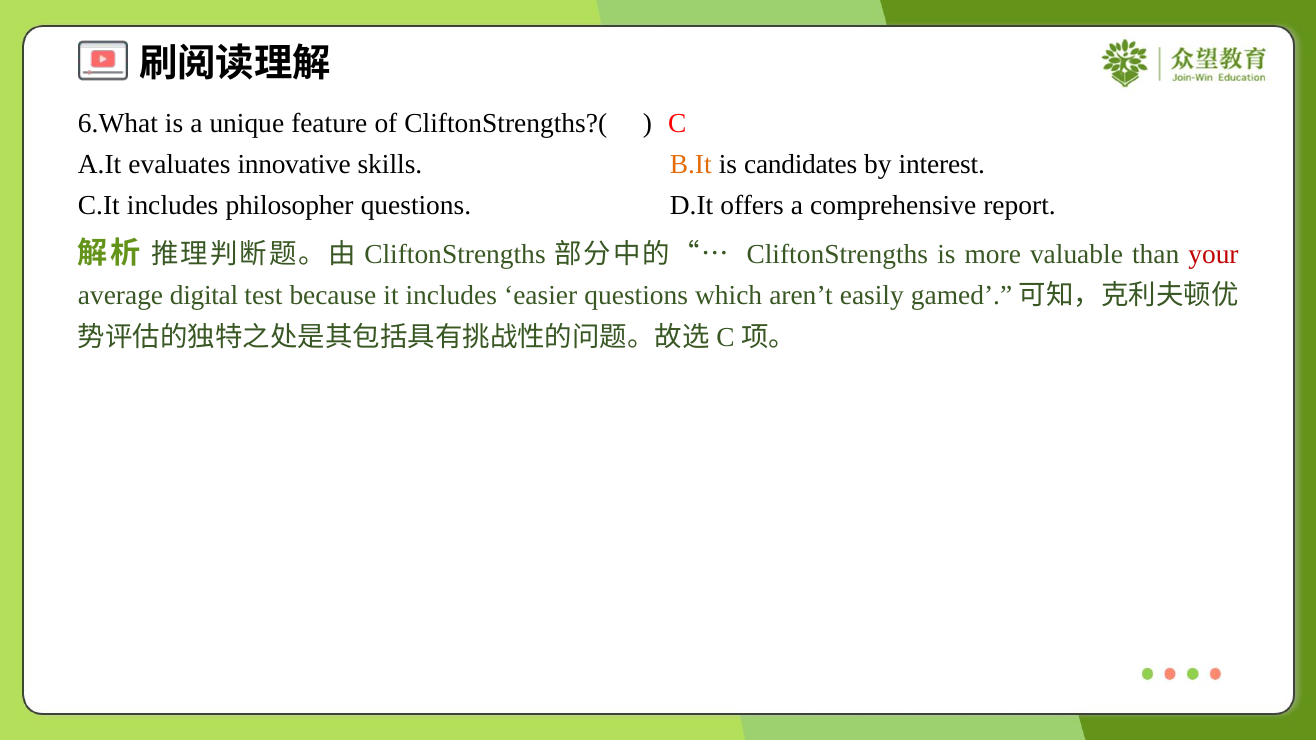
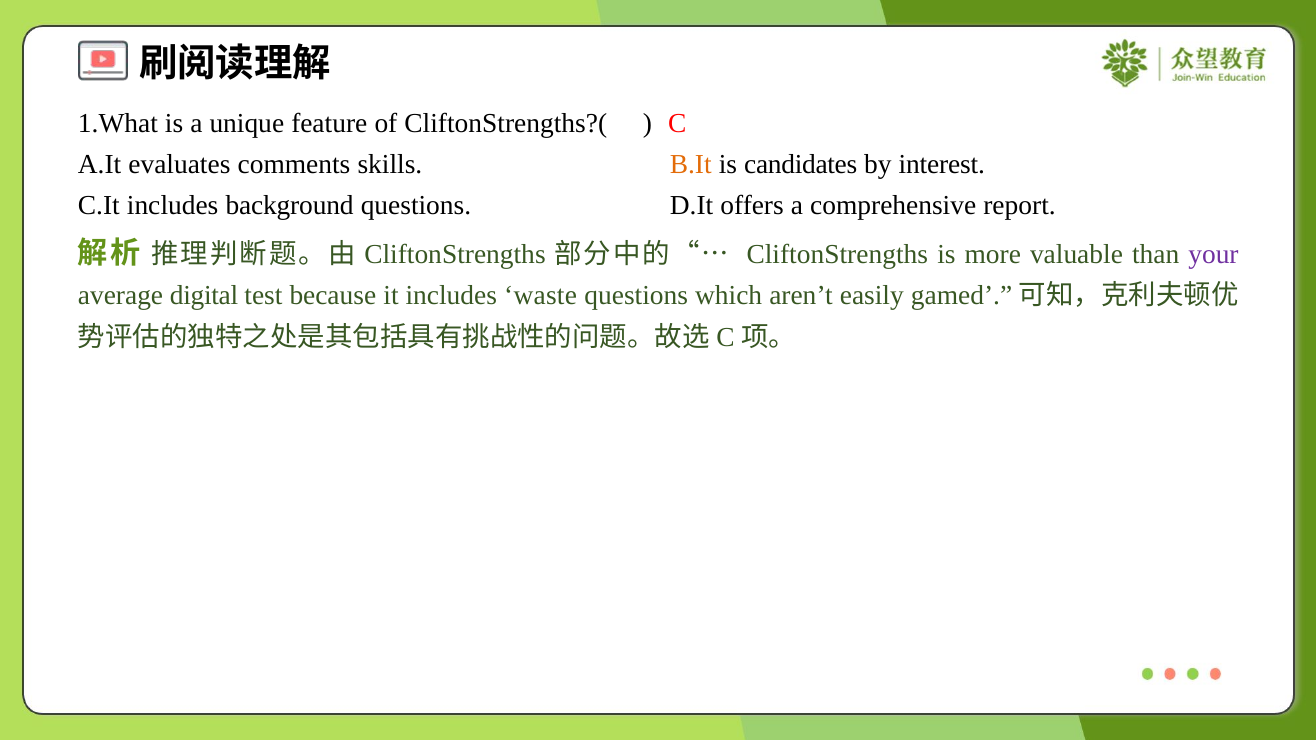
6.What: 6.What -> 1.What
innovative: innovative -> comments
philosopher: philosopher -> background
your colour: red -> purple
easier: easier -> waste
